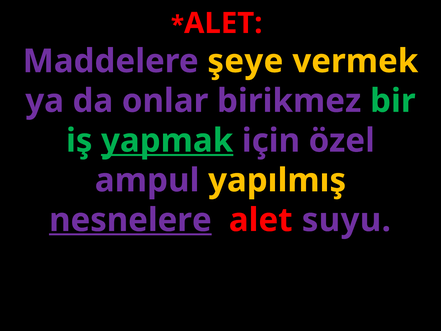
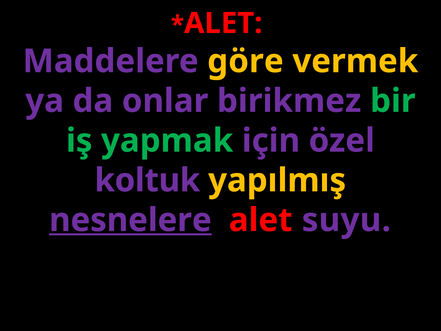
şeye: şeye -> göre
yapmak underline: present -> none
ampul: ampul -> koltuk
